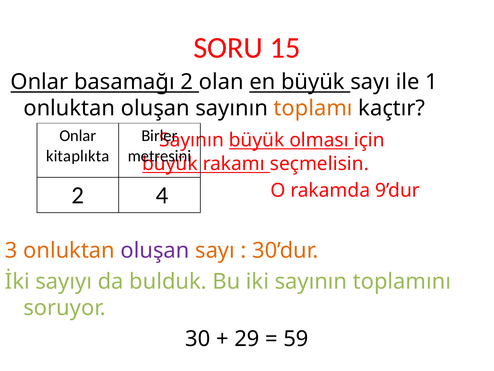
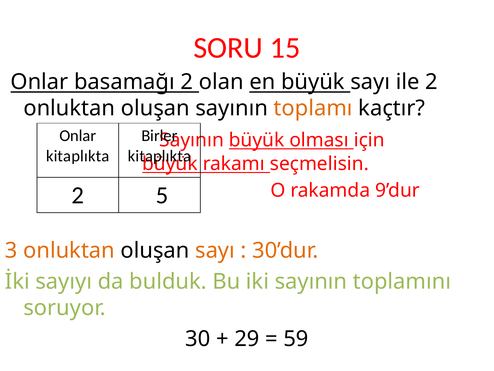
ile 1: 1 -> 2
metresini at (159, 156): metresini -> kitaplıkta
4: 4 -> 5
oluşan at (155, 250) colour: purple -> black
